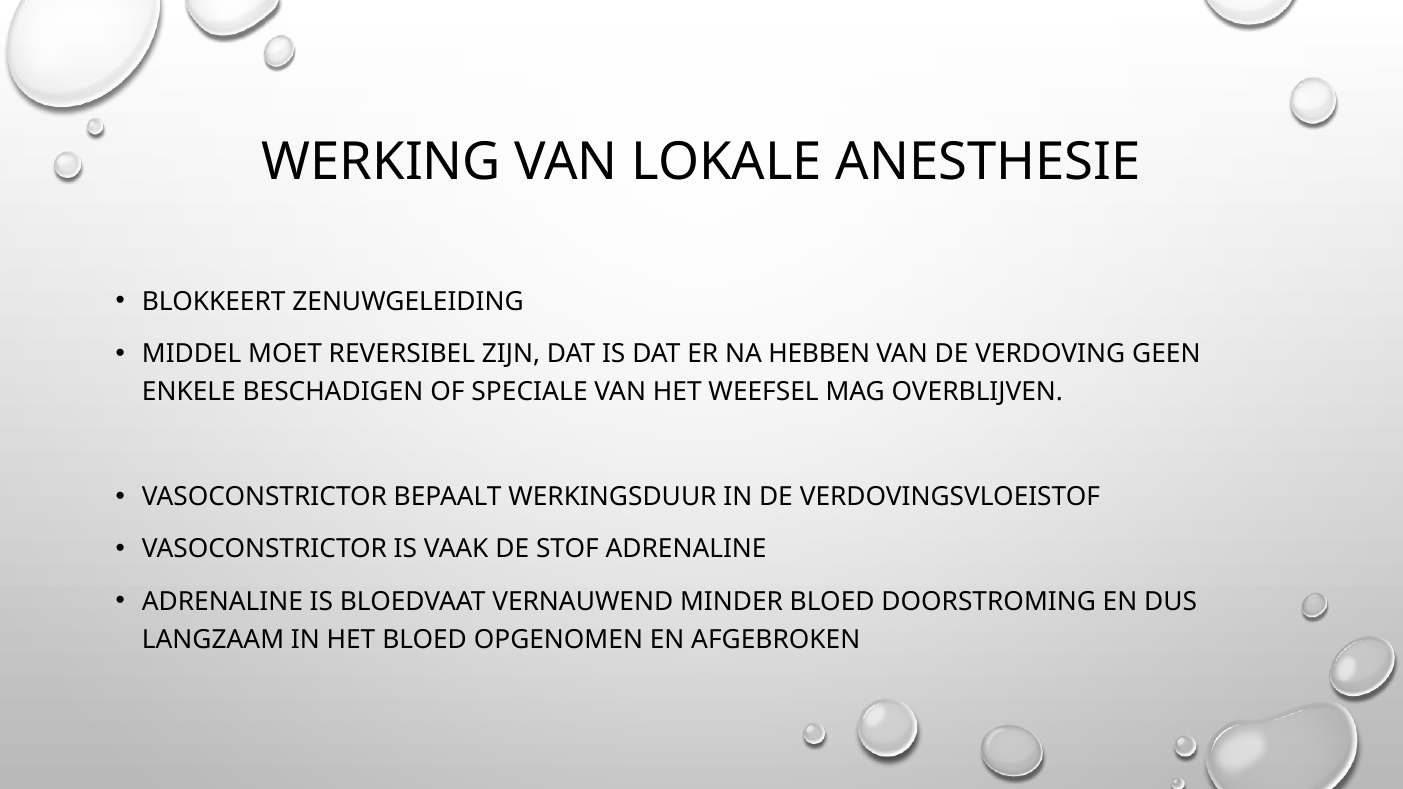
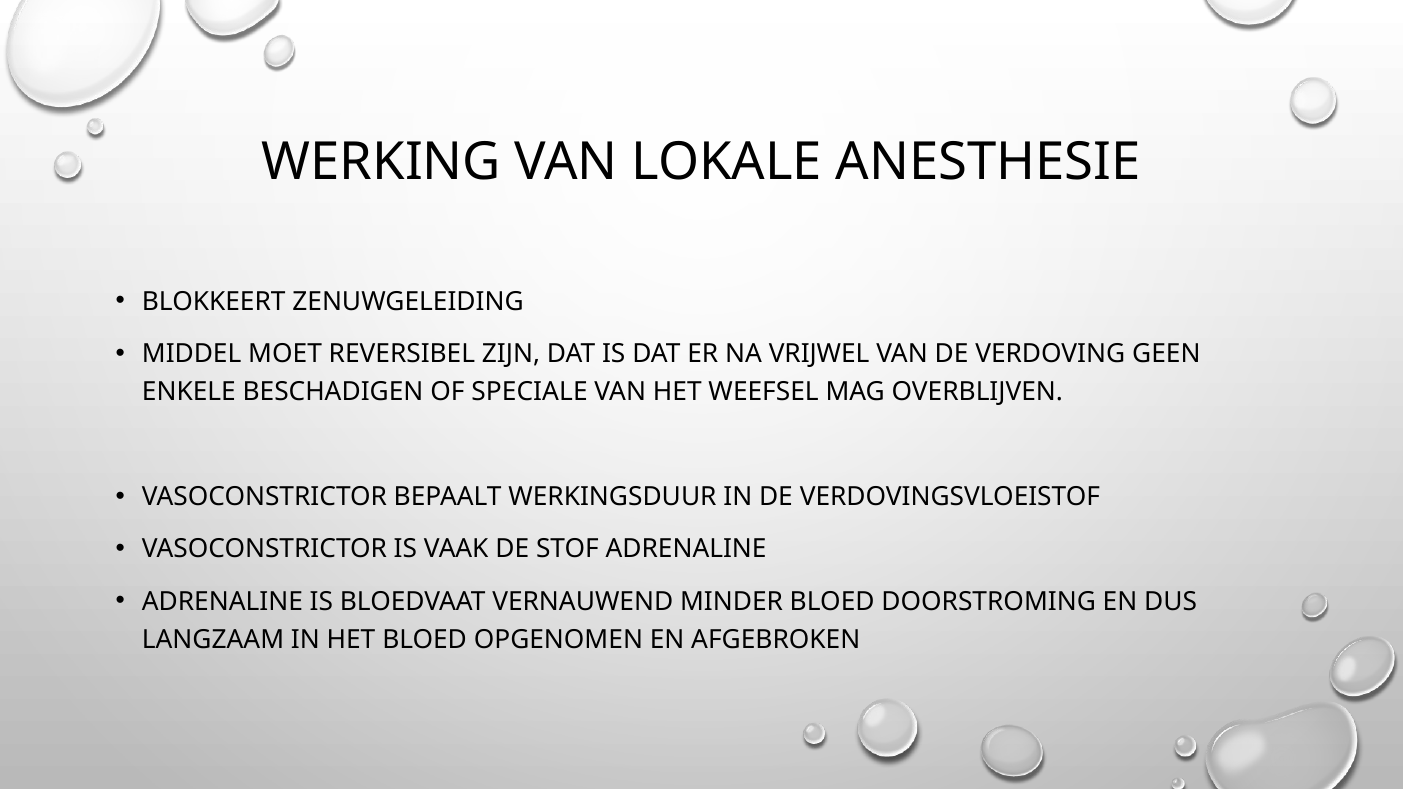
HEBBEN: HEBBEN -> VRIJWEL
